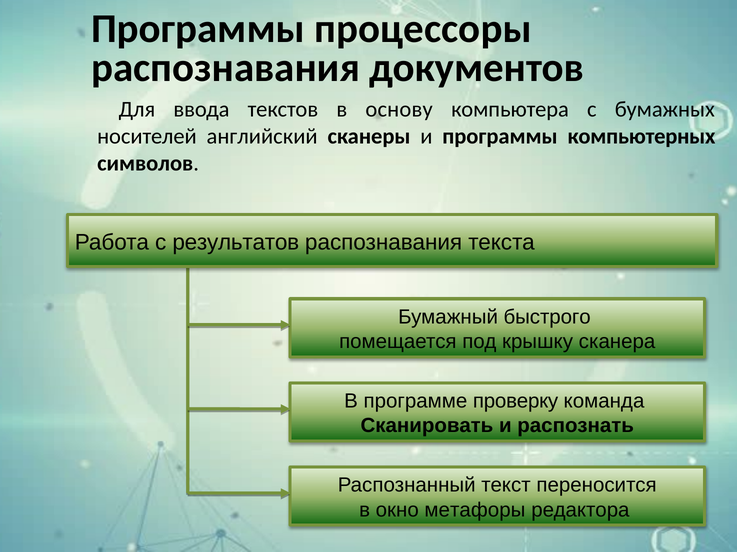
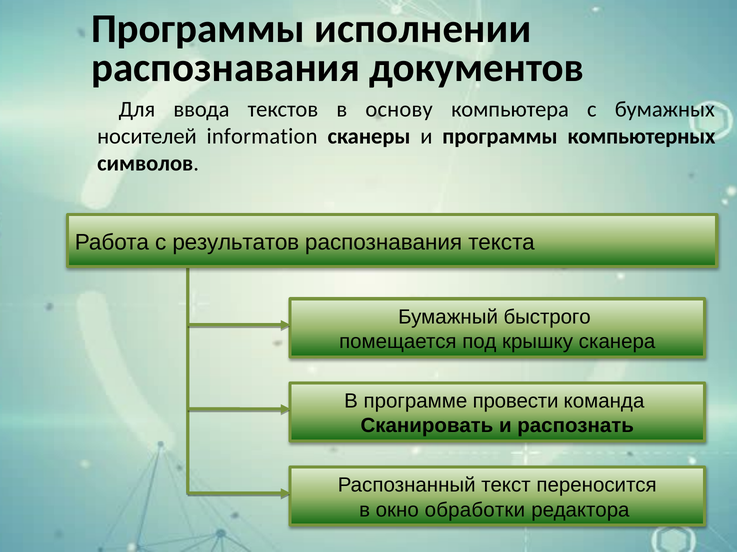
процессоры: процессоры -> исполнении
английский: английский -> information
проверку: проверку -> провести
метафоры: метафоры -> обработки
